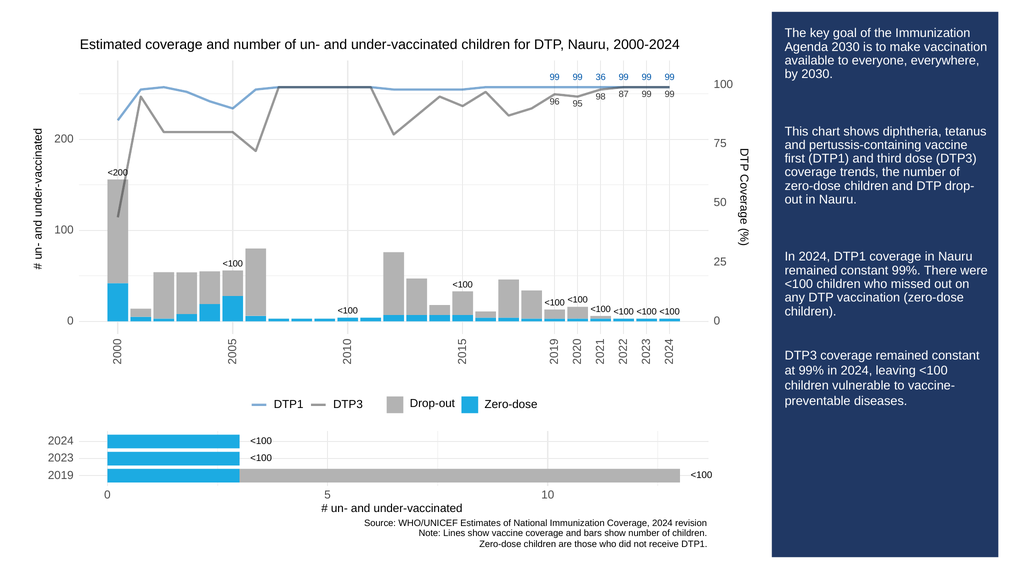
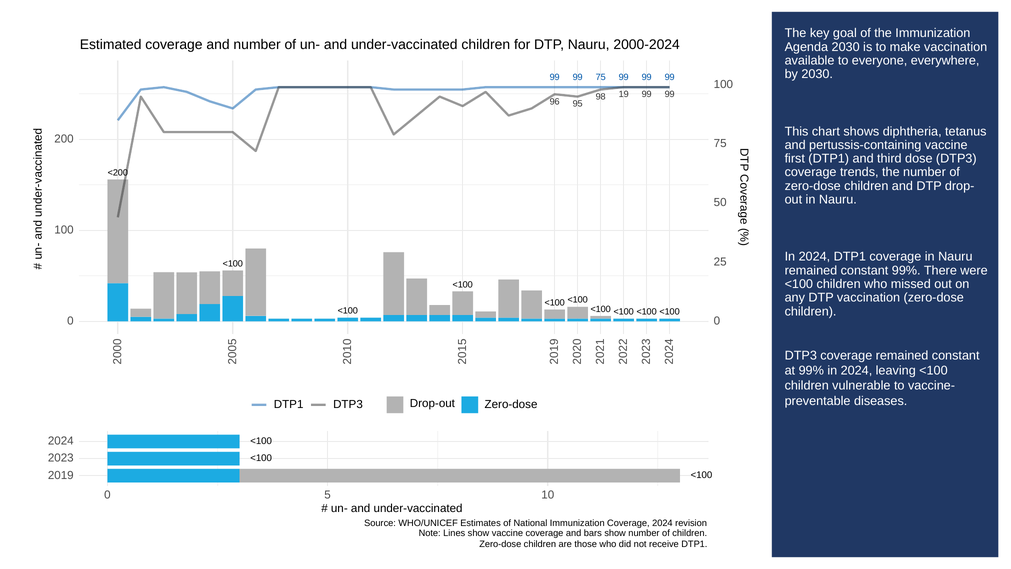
99 36: 36 -> 75
87: 87 -> 19
